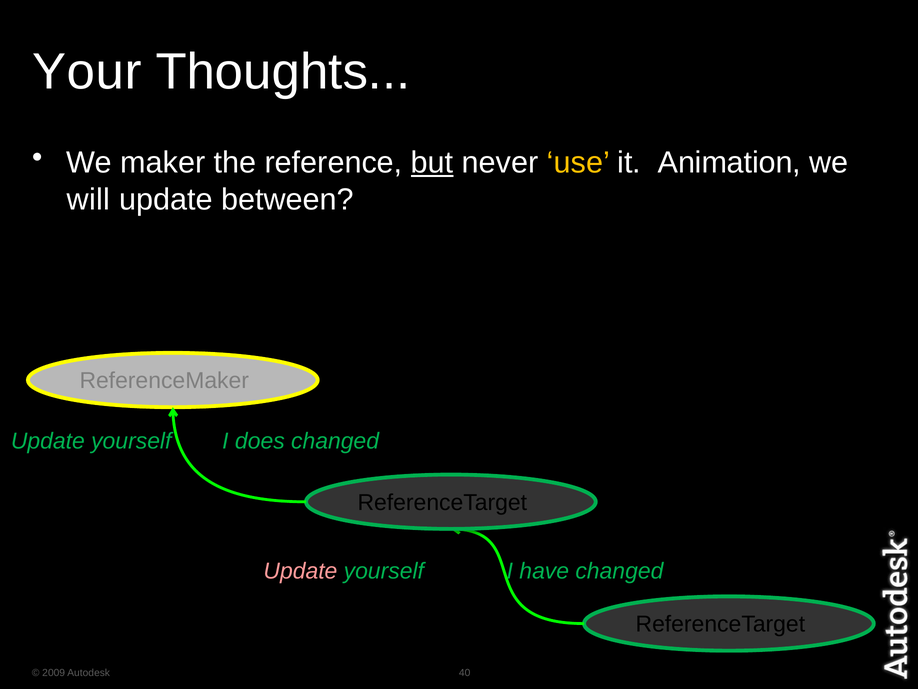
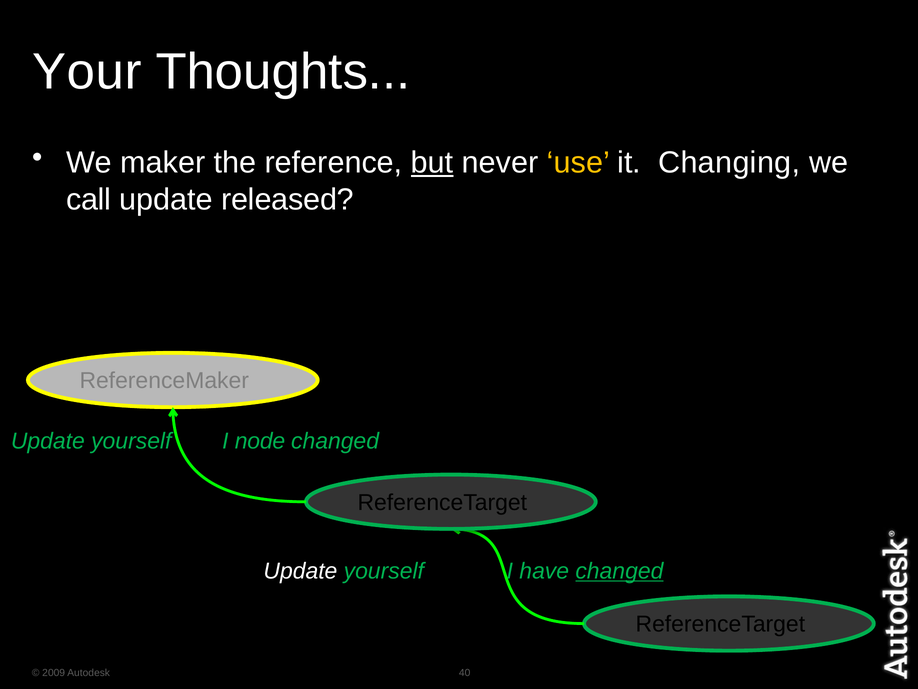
Animation: Animation -> Changing
will: will -> call
between: between -> released
does: does -> node
Update at (300, 571) colour: pink -> white
changed at (619, 571) underline: none -> present
